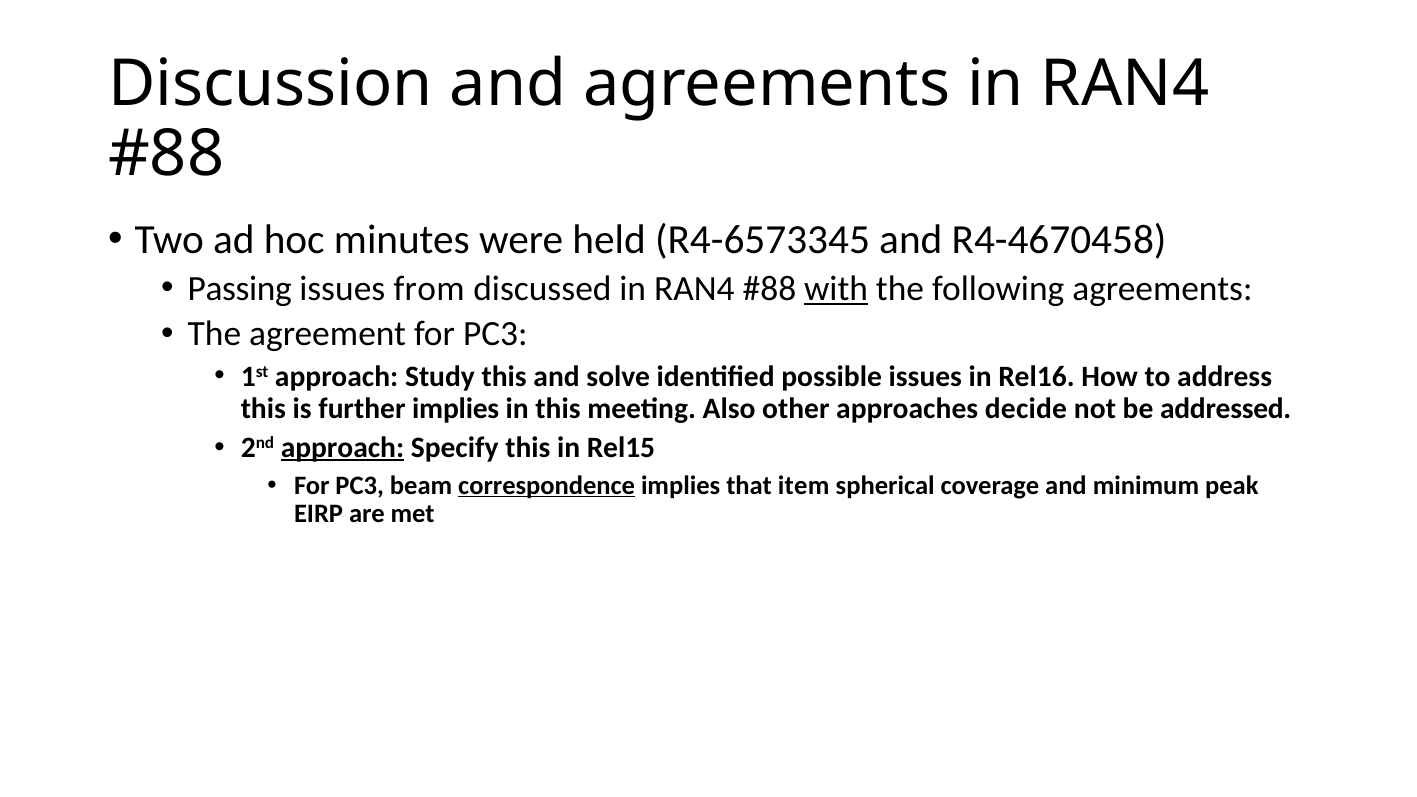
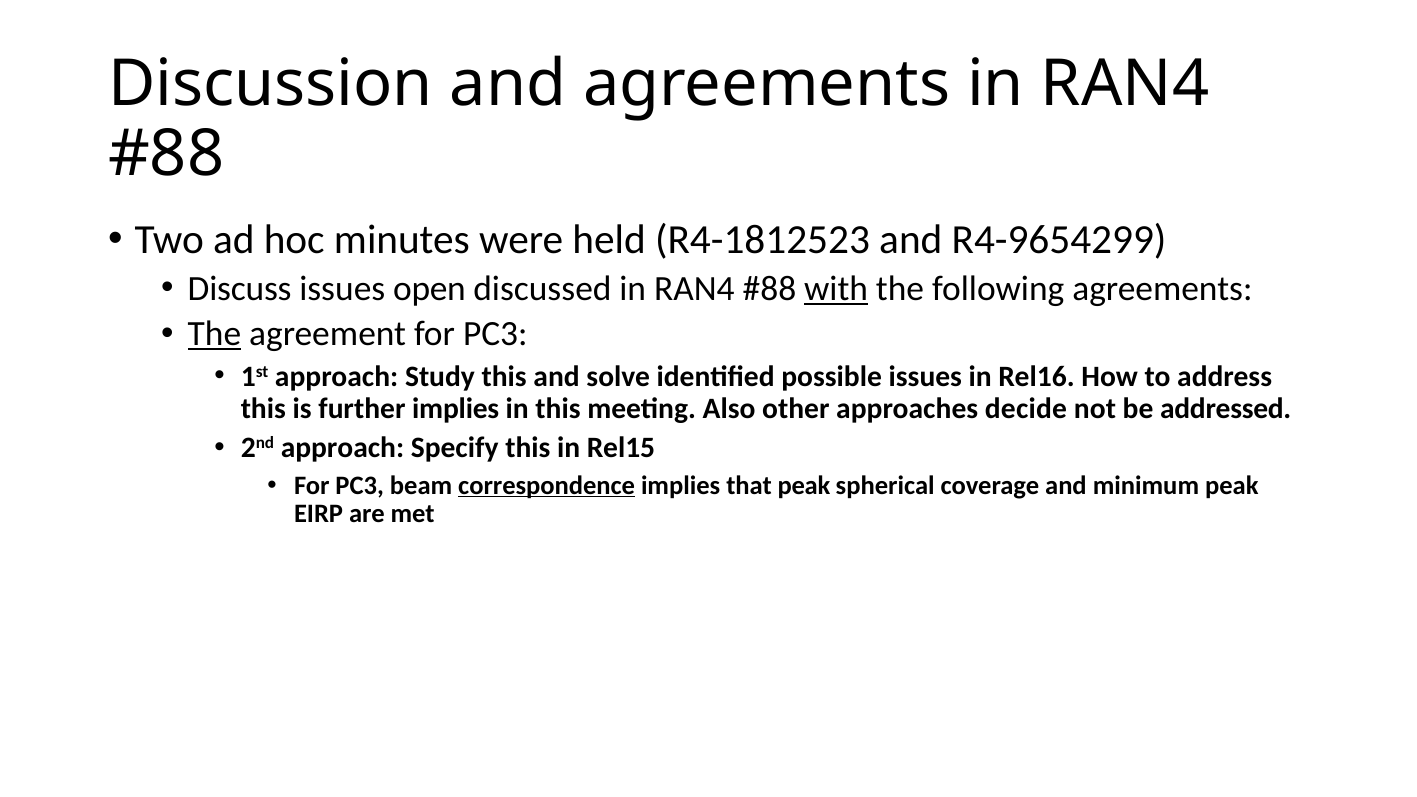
R4-6573345: R4-6573345 -> R4-1812523
R4-4670458: R4-4670458 -> R4-9654299
Passing: Passing -> Discuss
from: from -> open
The at (214, 334) underline: none -> present
approach at (342, 448) underline: present -> none
that item: item -> peak
